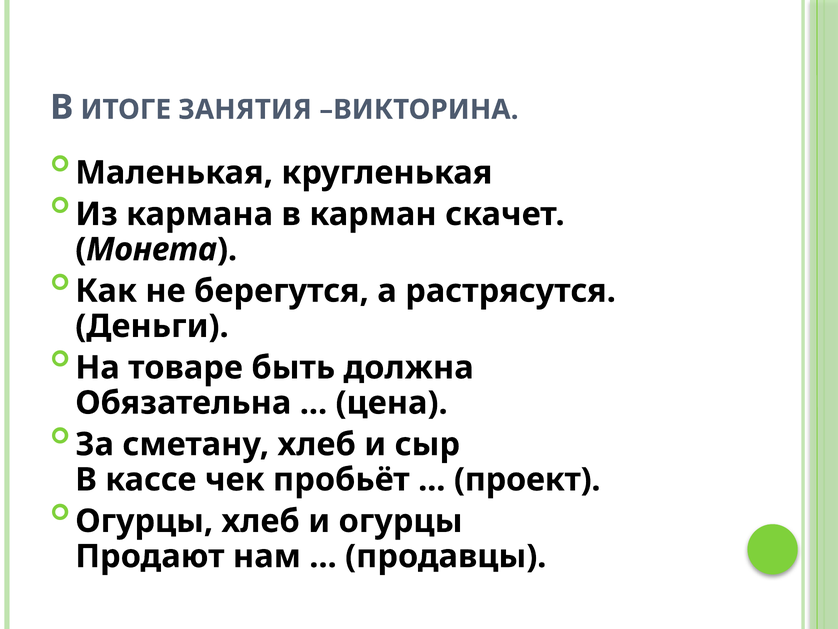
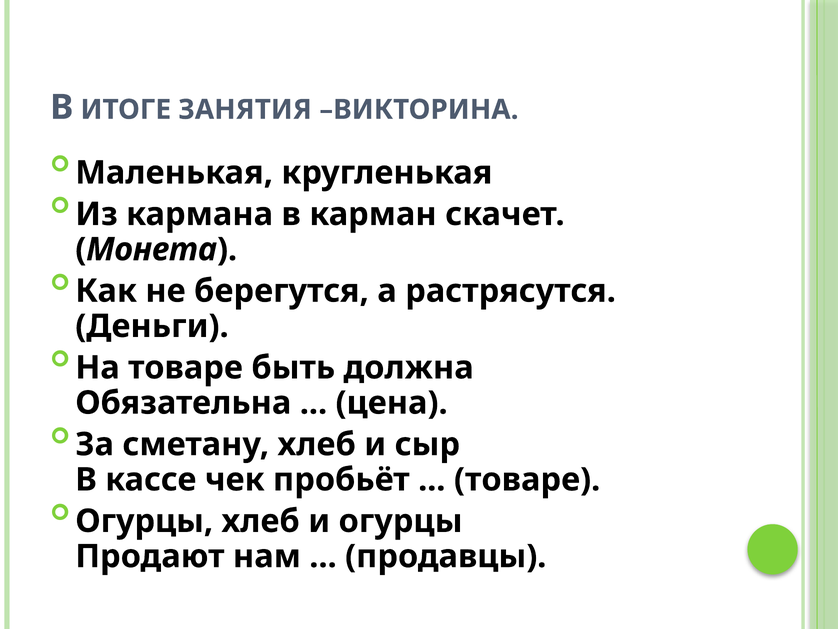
проект at (527, 479): проект -> товаре
